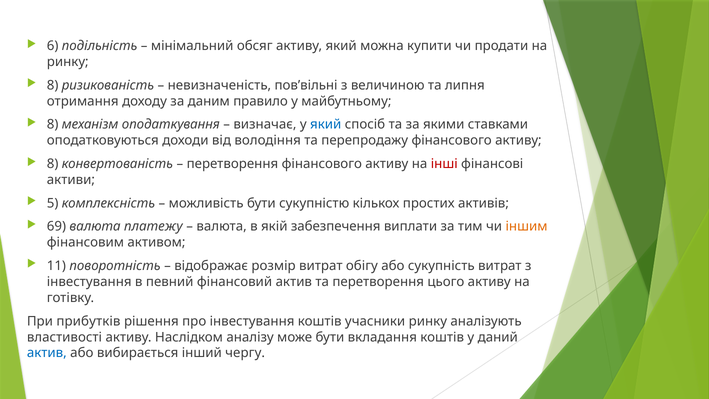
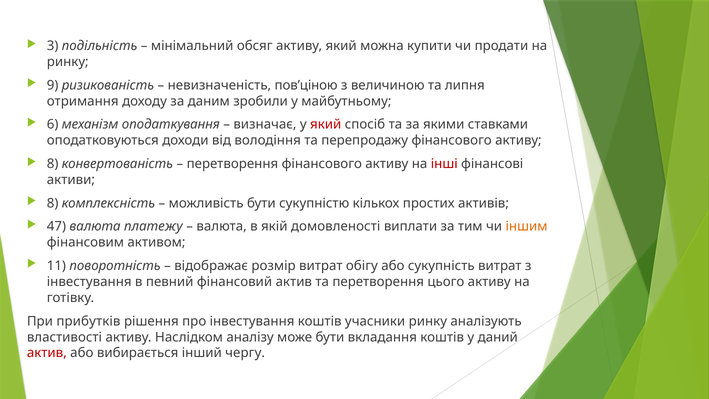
6: 6 -> 3
8 at (53, 85): 8 -> 9
пов’вільні: пов’вільні -> пов’ціною
правило: правило -> зробили
8 at (53, 125): 8 -> 6
який at (326, 125) colour: blue -> red
5 at (53, 203): 5 -> 8
69: 69 -> 47
забезпечення: забезпечення -> домовленості
актив at (47, 353) colour: blue -> red
